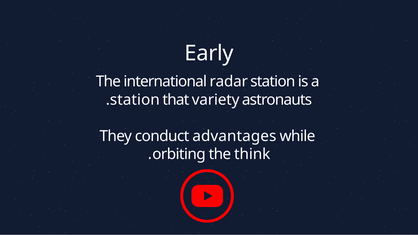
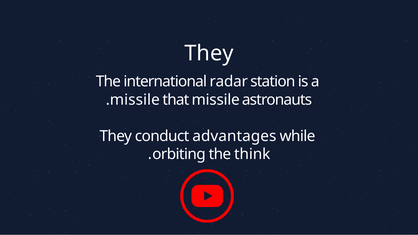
Early at (209, 53): Early -> They
station at (135, 100): station -> missile
that variety: variety -> missile
